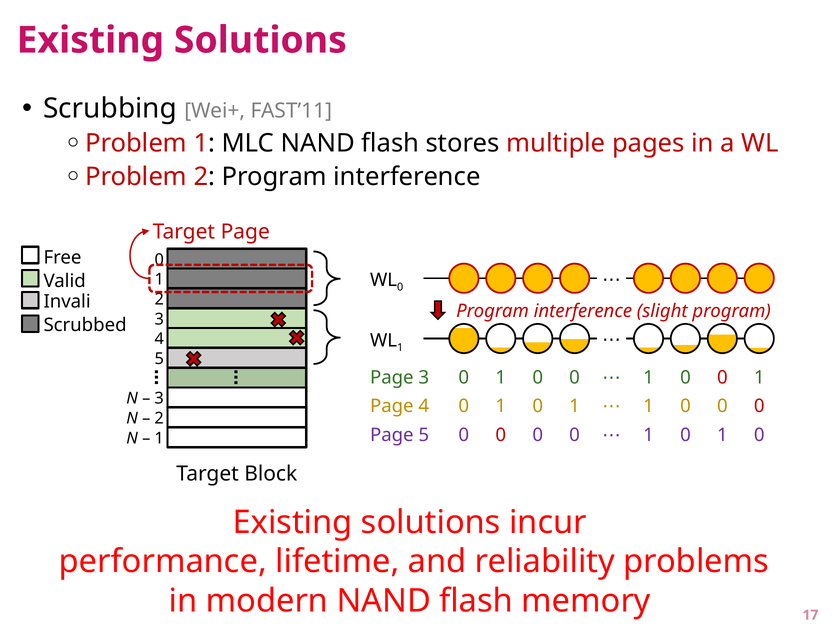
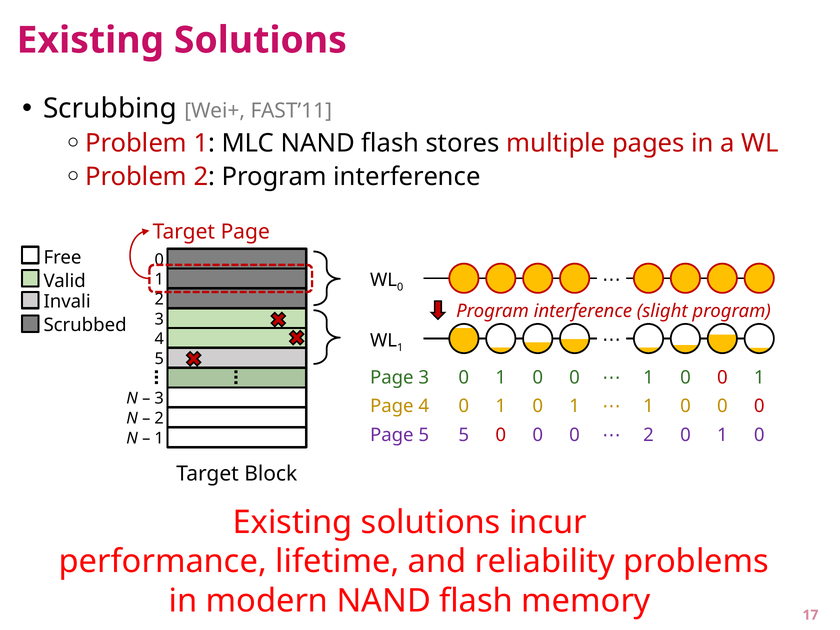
5 0: 0 -> 5
0 0 0 1: 1 -> 2
